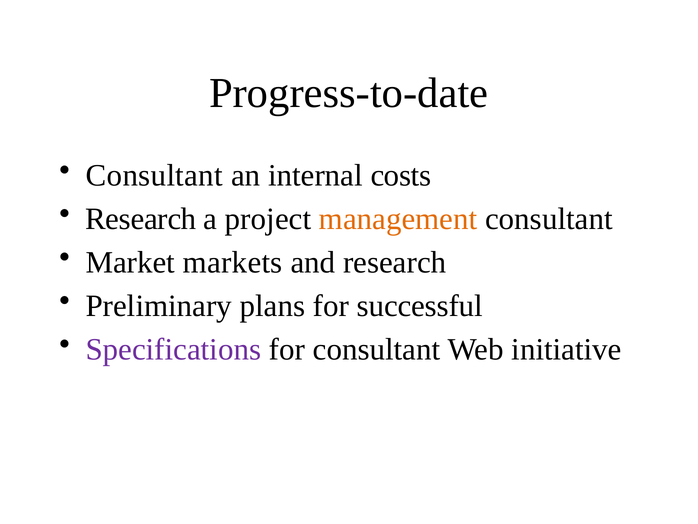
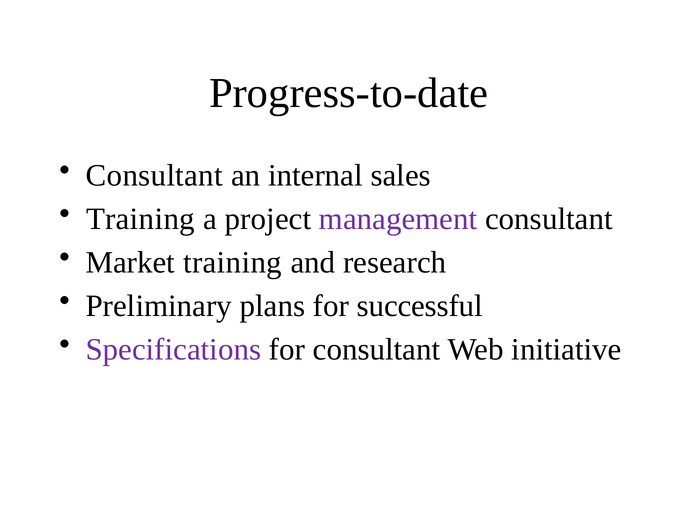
costs: costs -> sales
Research at (141, 219): Research -> Training
management colour: orange -> purple
Market markets: markets -> training
